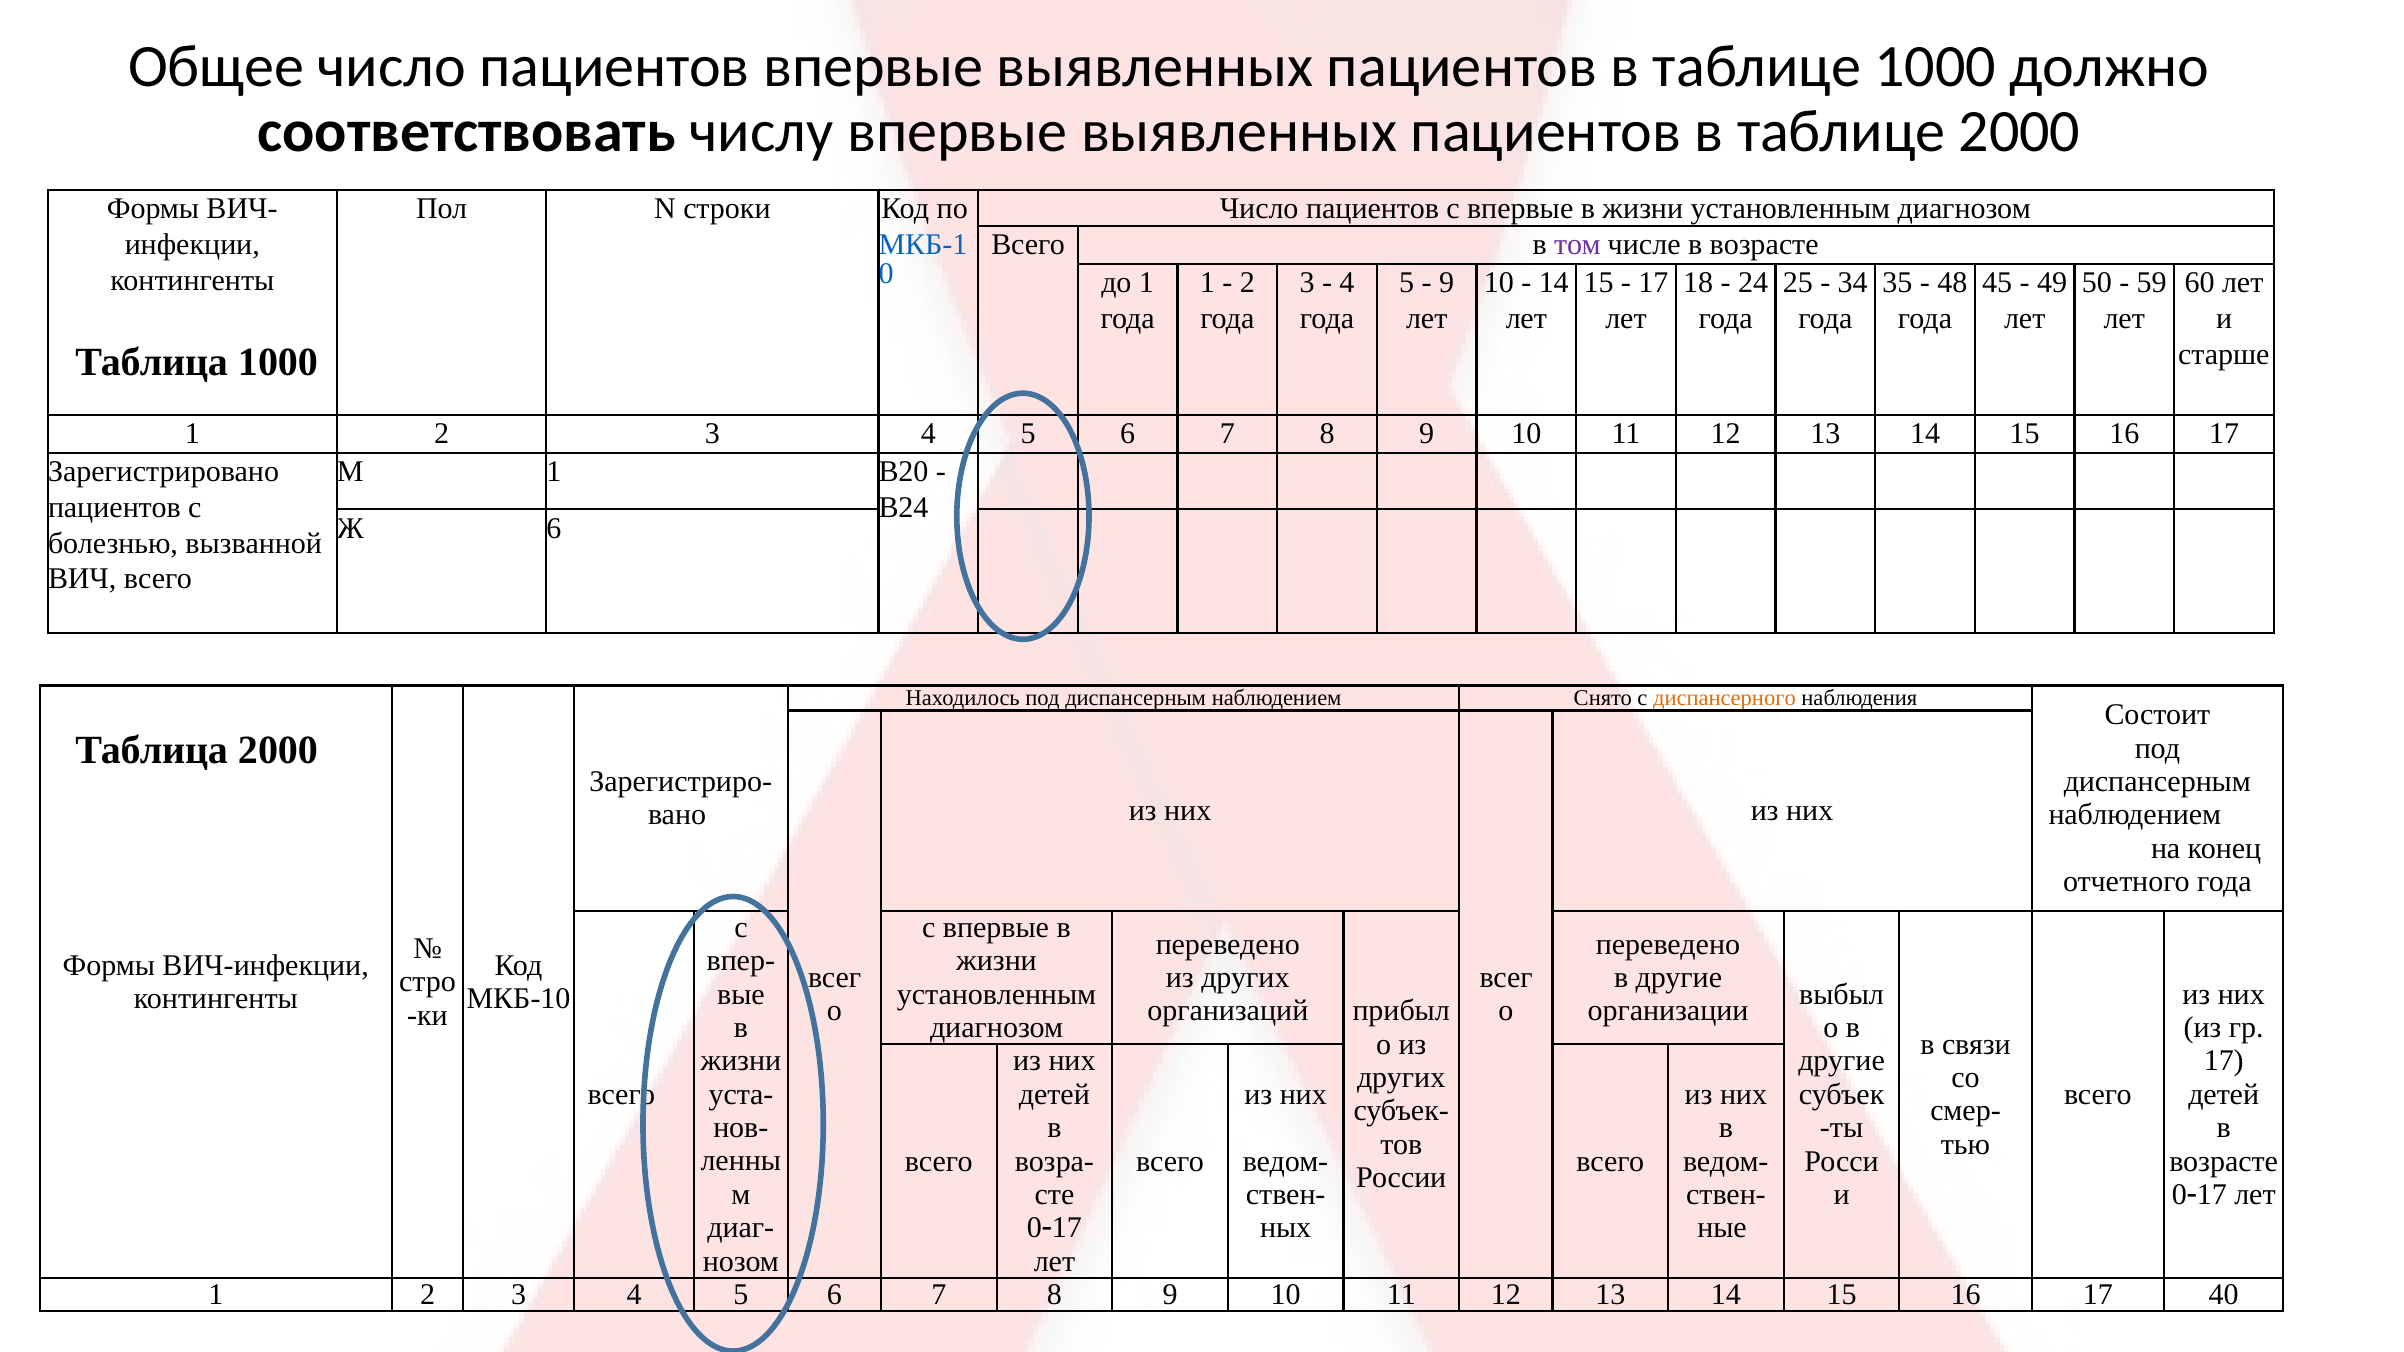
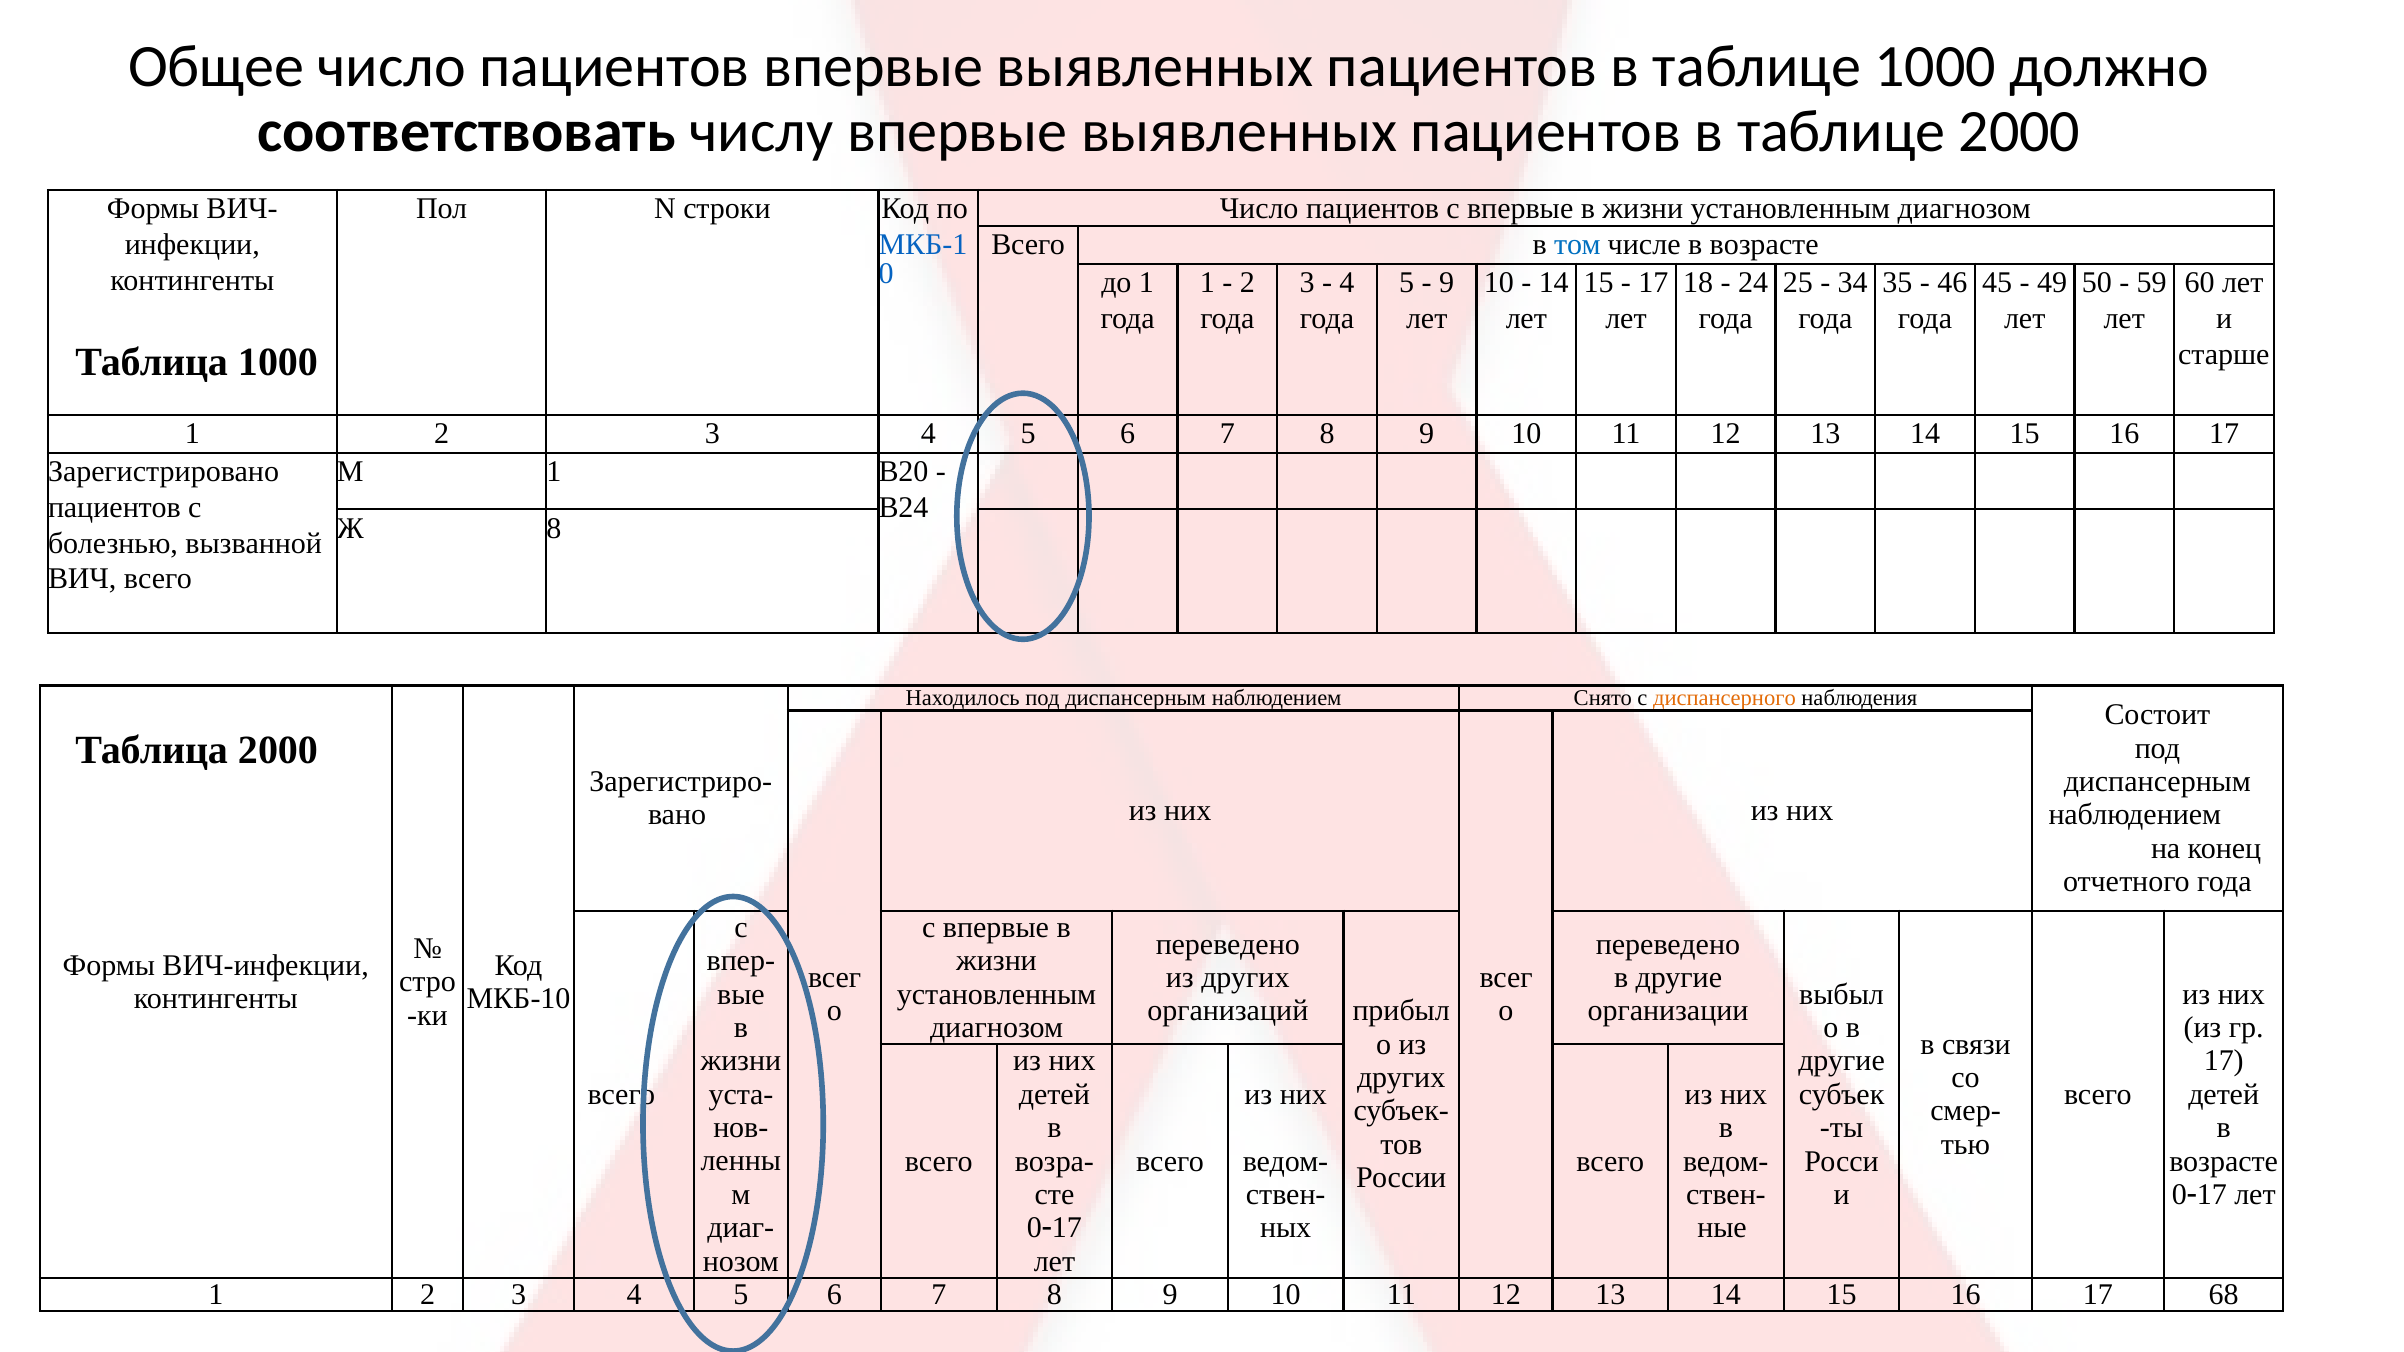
том colour: purple -> blue
48: 48 -> 46
Ж 6: 6 -> 8
40: 40 -> 68
